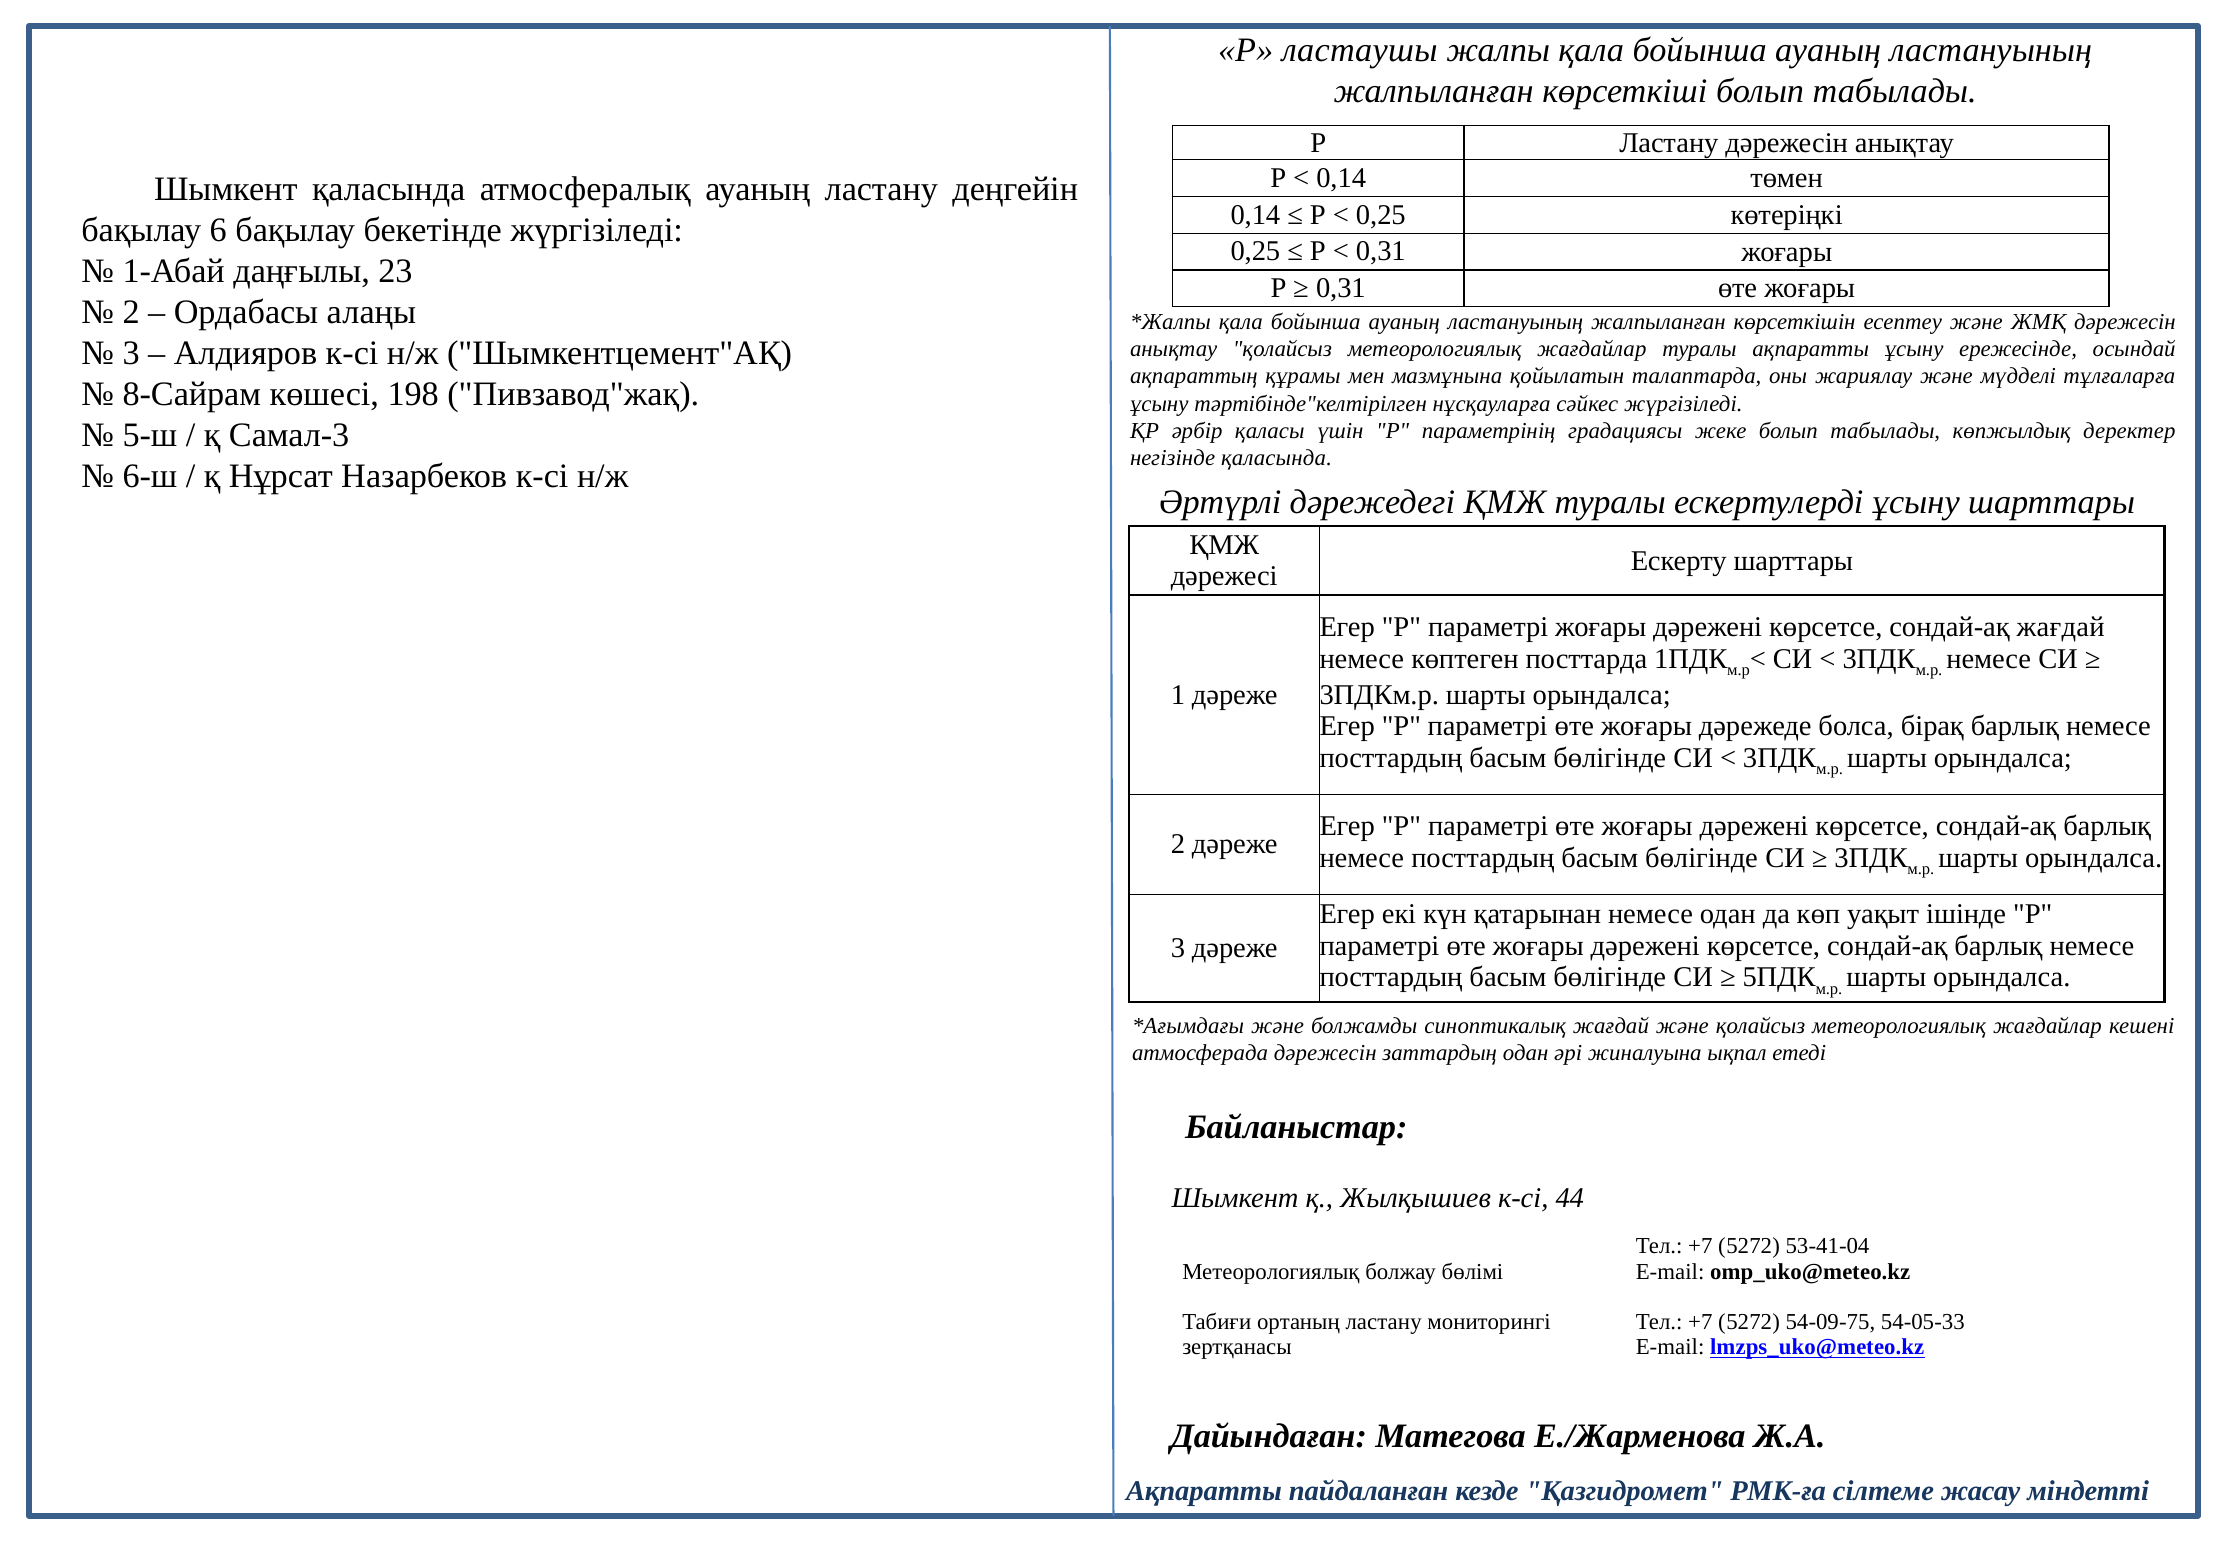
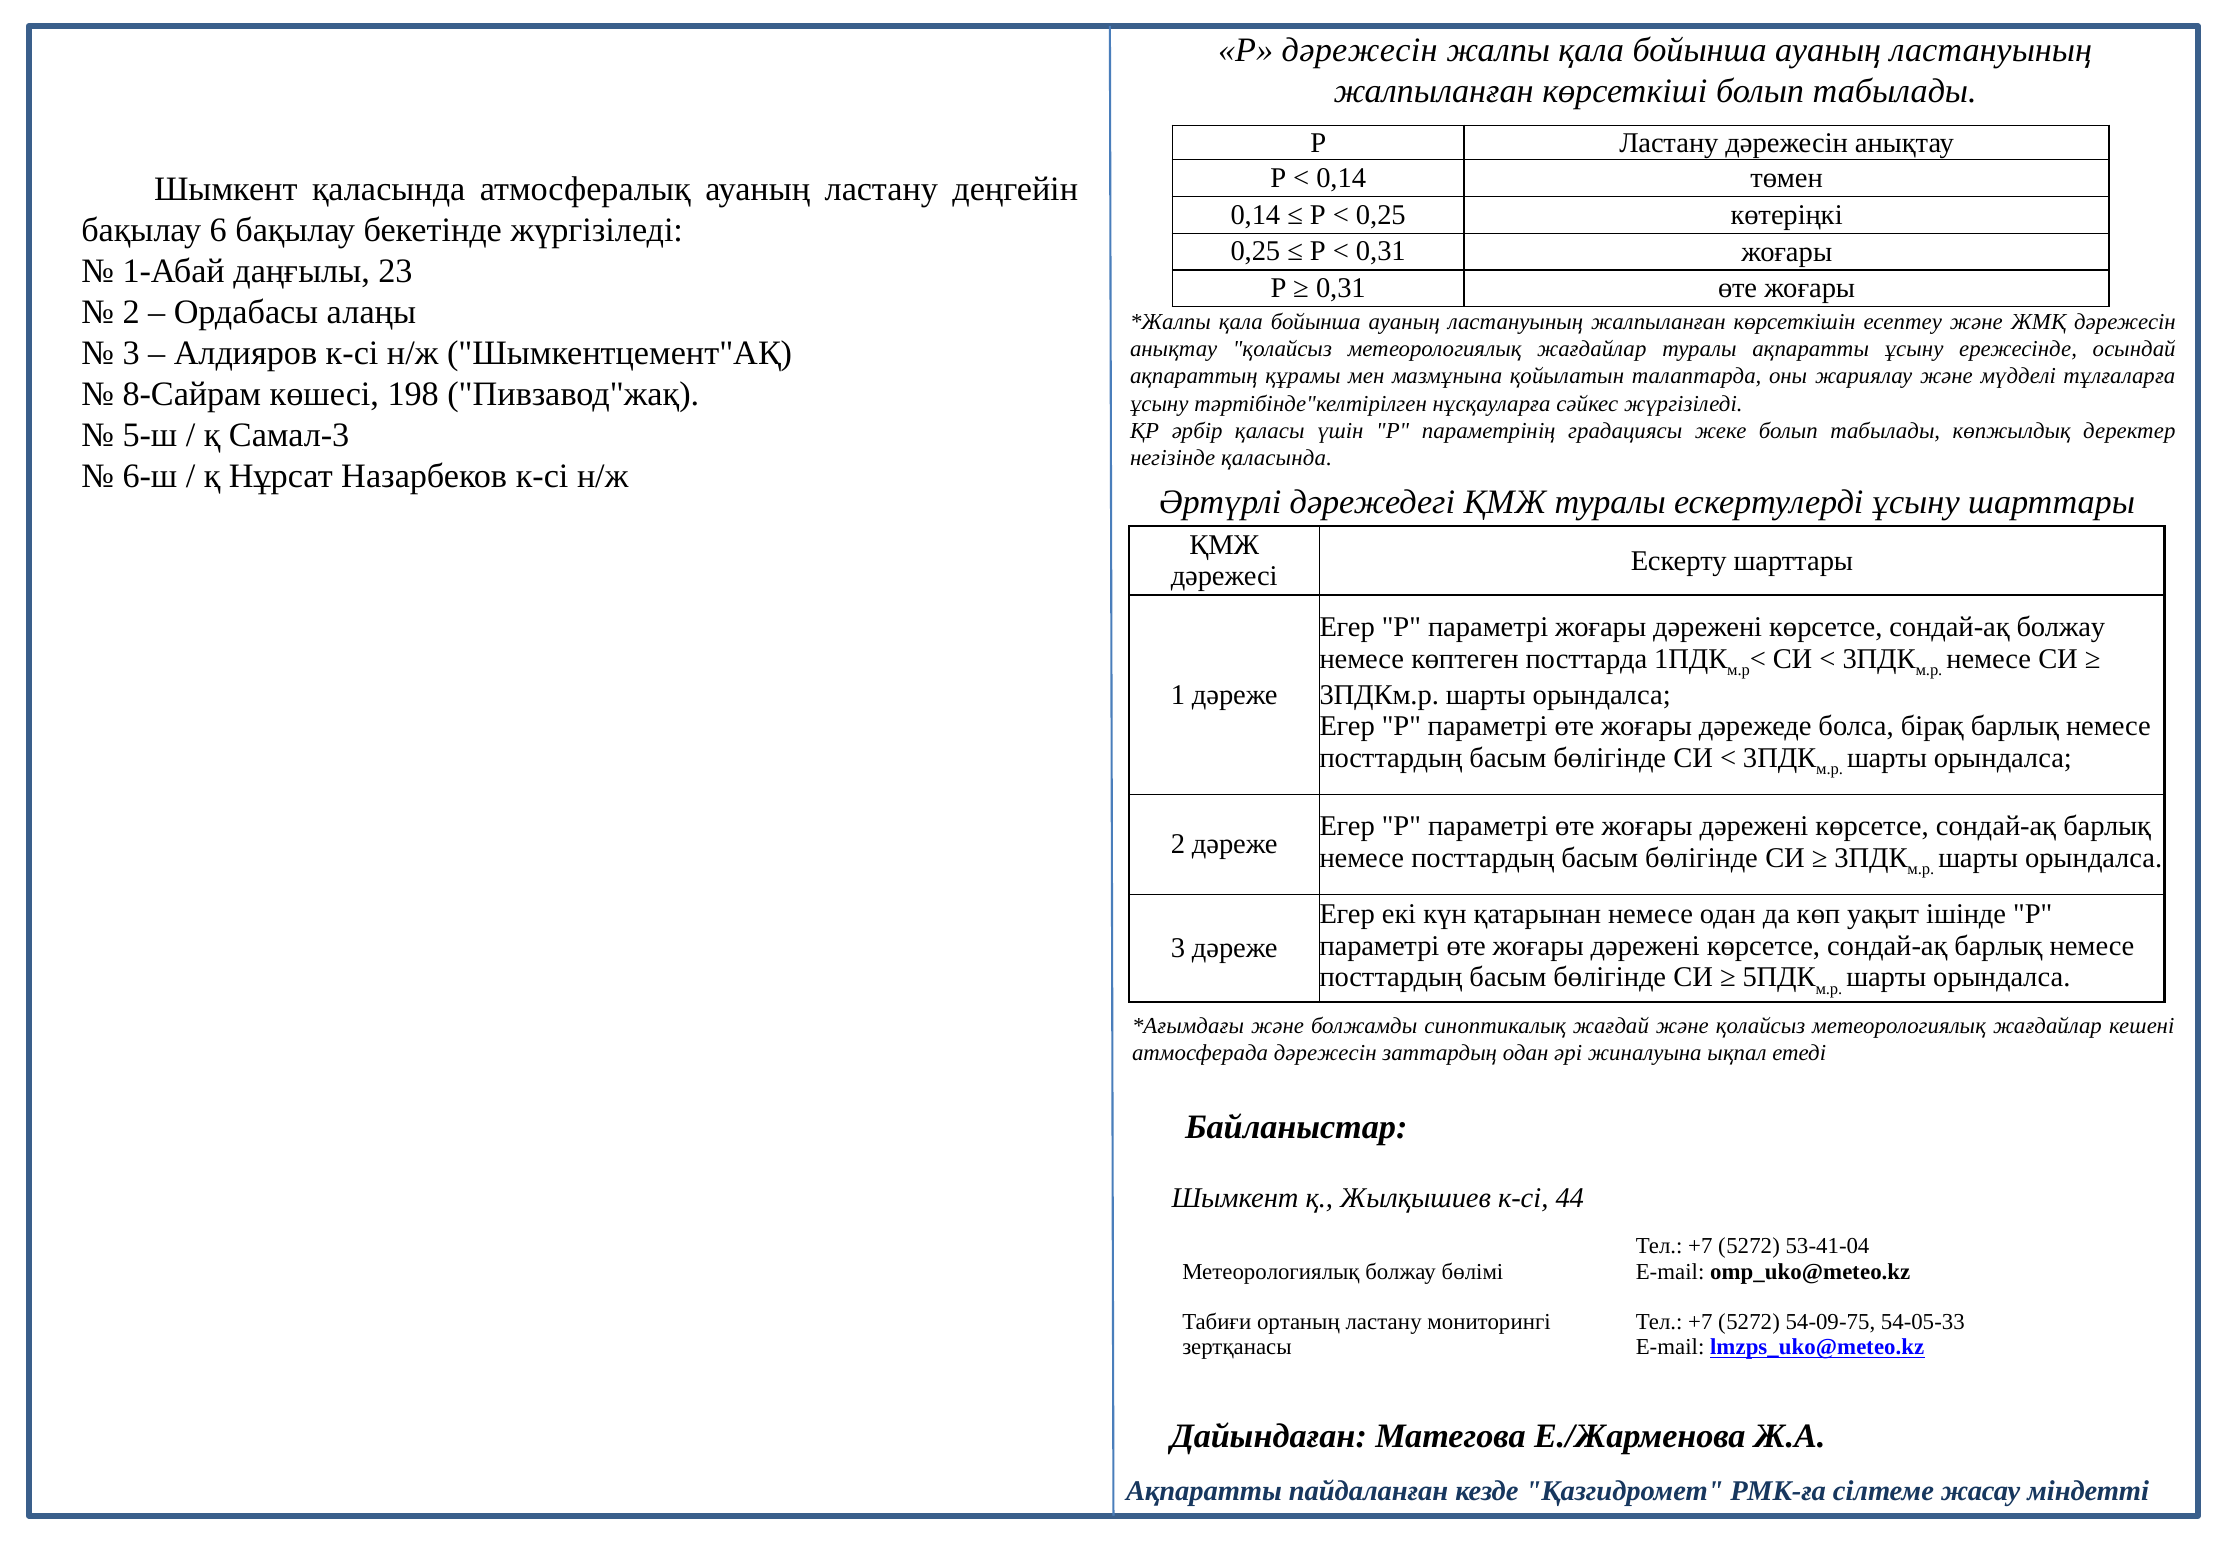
Р ластаушы: ластаушы -> дәрежесін
сондай-ақ жағдай: жағдай -> болжау
